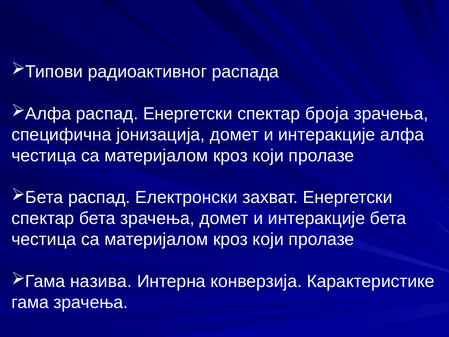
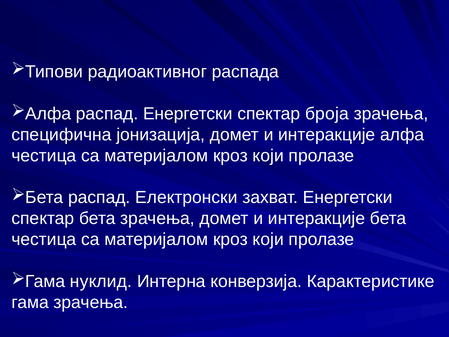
назива: назива -> нуклид
